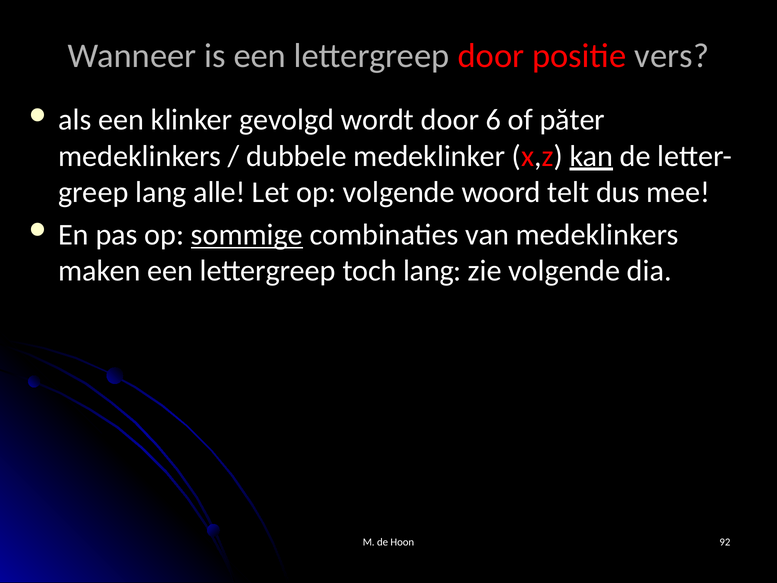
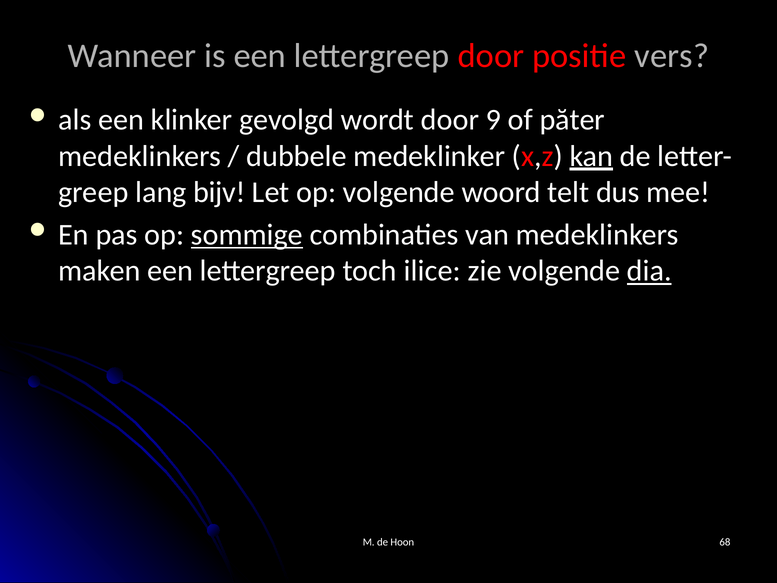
6: 6 -> 9
alle: alle -> bijv
toch lang: lang -> ilice
dia underline: none -> present
92: 92 -> 68
